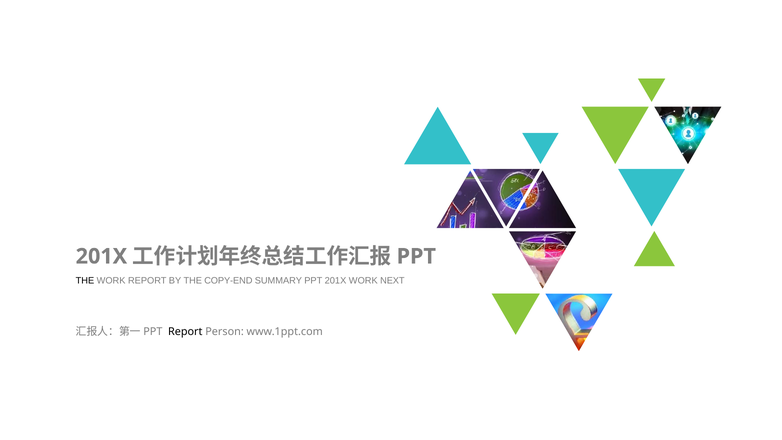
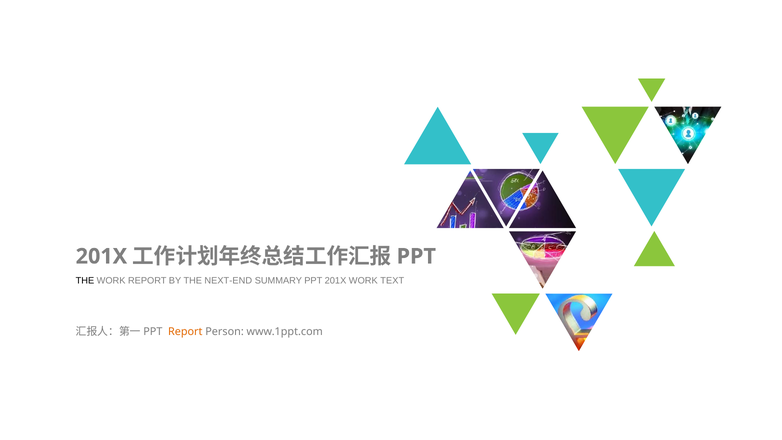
COPY-END: COPY-END -> NEXT-END
NEXT: NEXT -> TEXT
Report at (185, 331) colour: black -> orange
